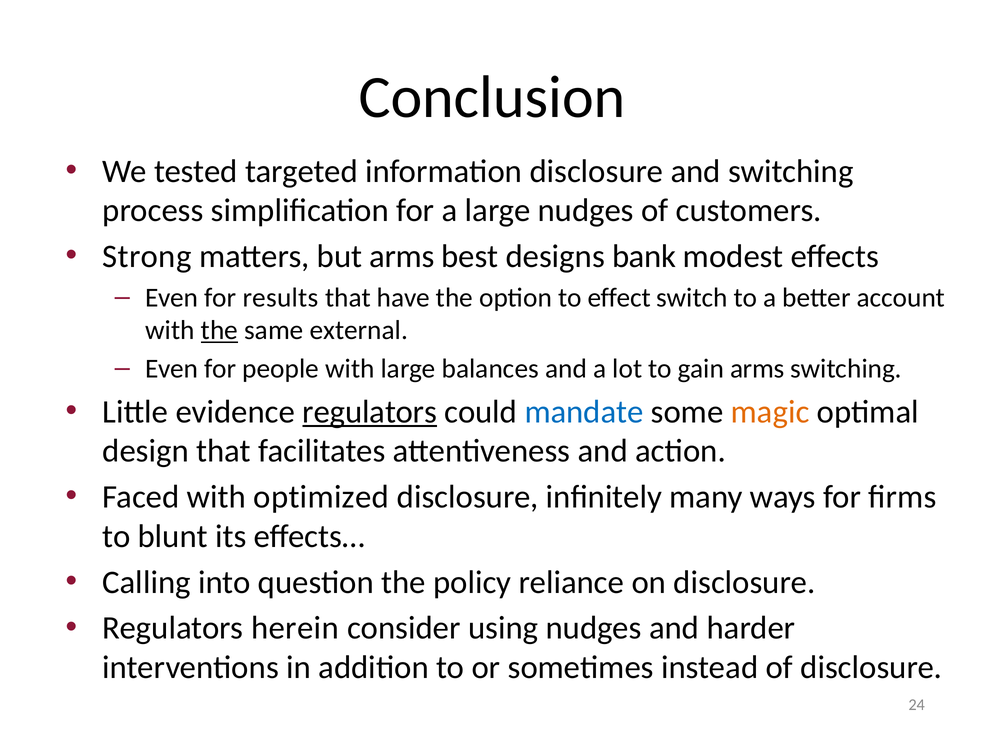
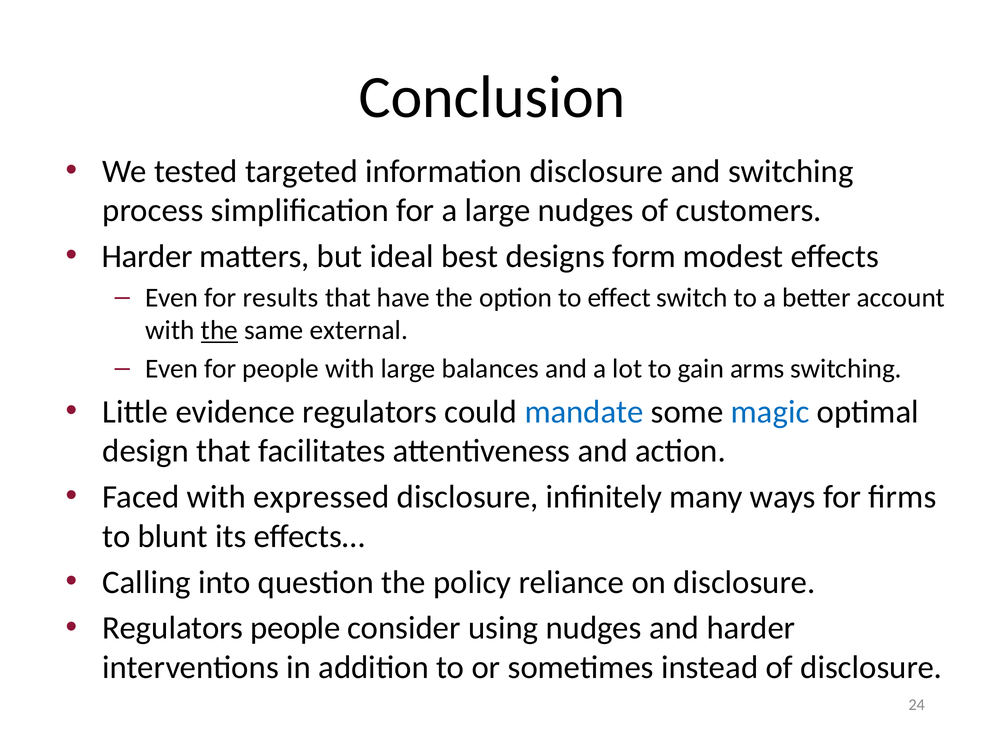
Strong at (147, 256): Strong -> Harder
but arms: arms -> ideal
bank: bank -> form
regulators at (370, 412) underline: present -> none
magic colour: orange -> blue
optimized: optimized -> expressed
Regulators herein: herein -> people
